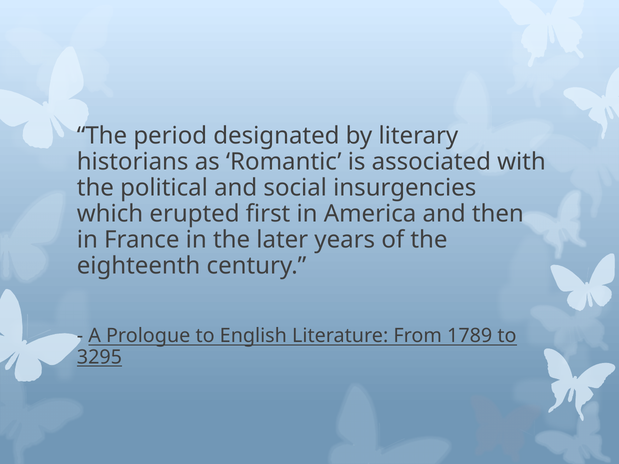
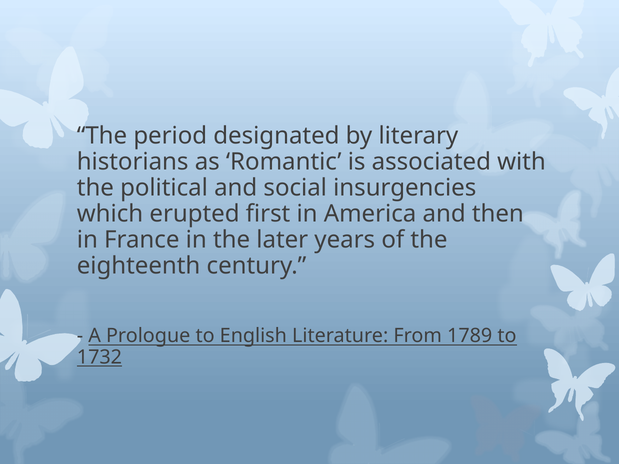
3295: 3295 -> 1732
